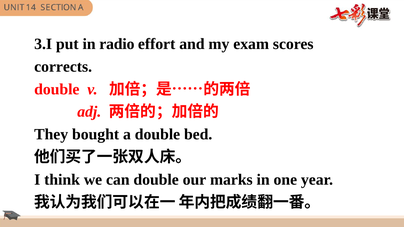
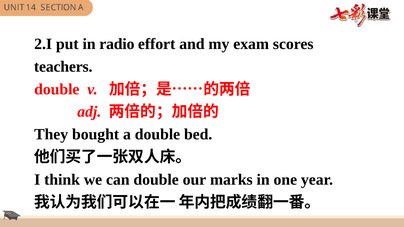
3.I: 3.I -> 2.I
corrects: corrects -> teachers
